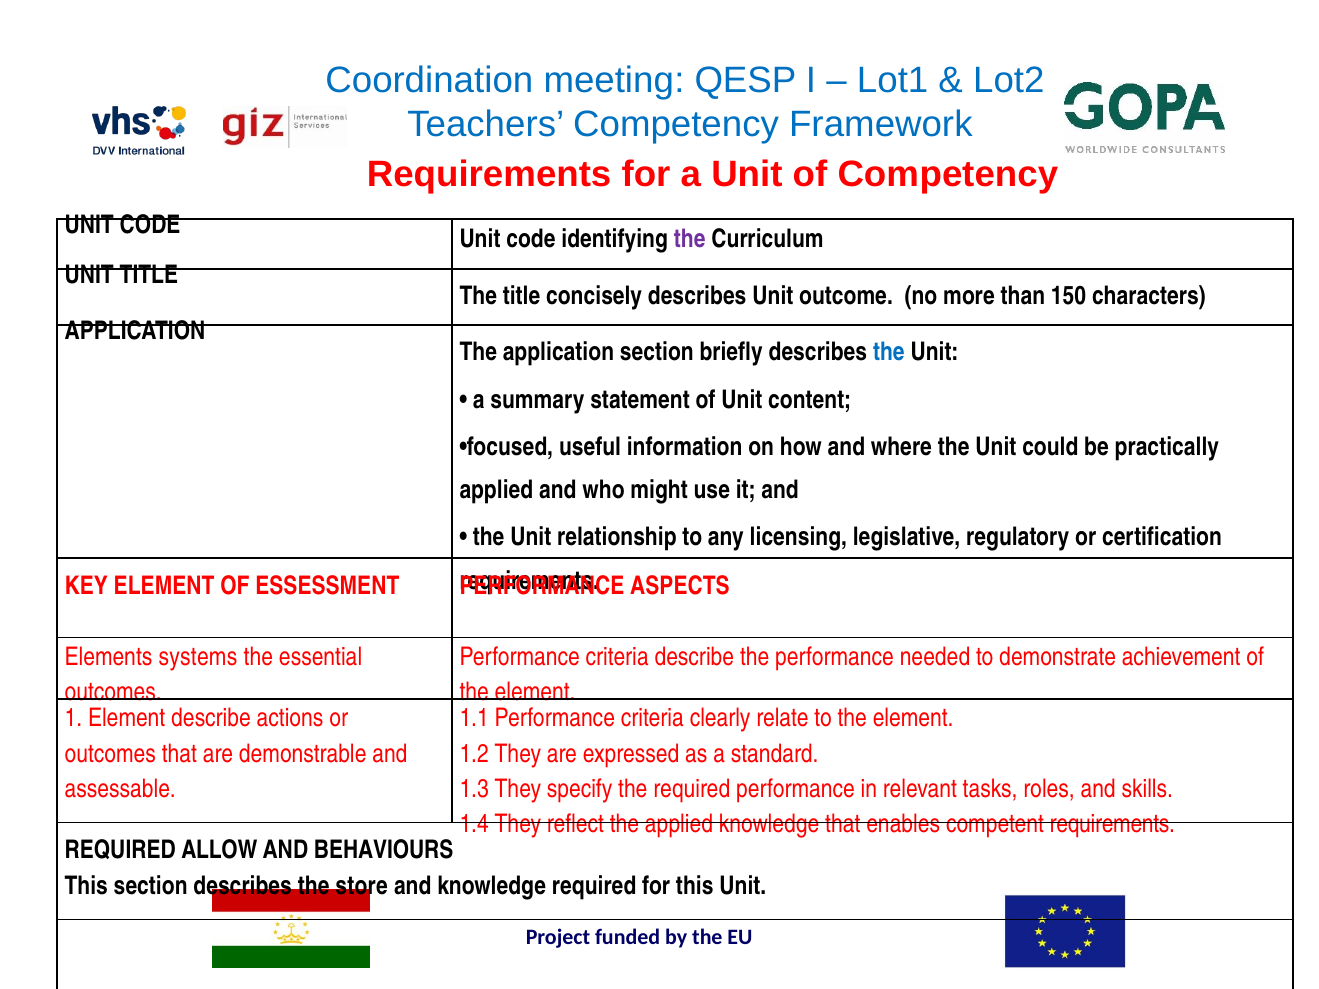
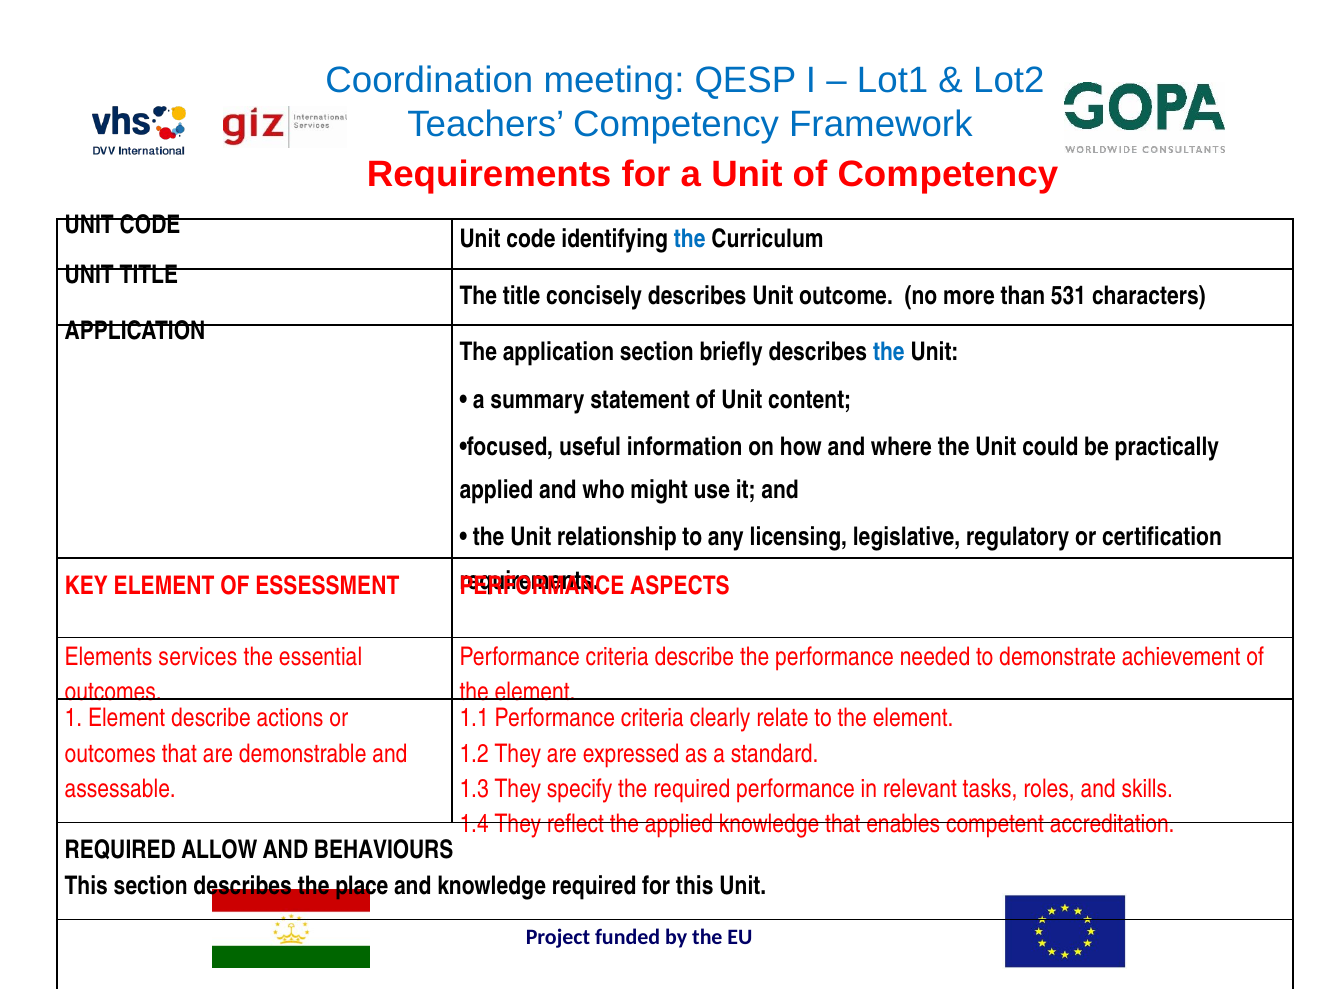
the at (690, 239) colour: purple -> blue
150: 150 -> 531
systems: systems -> services
competent requirements: requirements -> accreditation
store: store -> place
